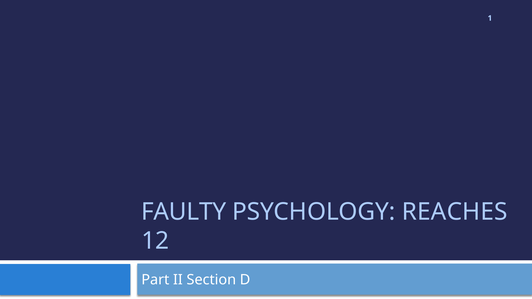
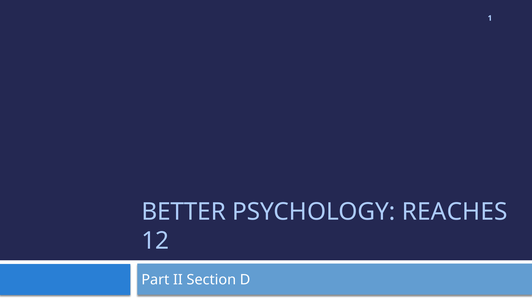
FAULTY: FAULTY -> BETTER
